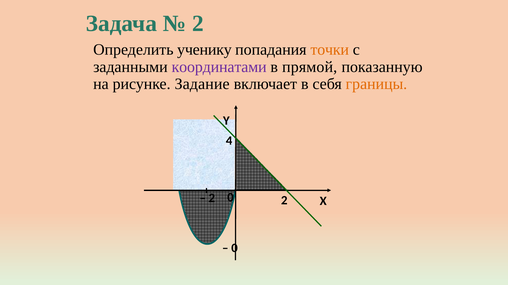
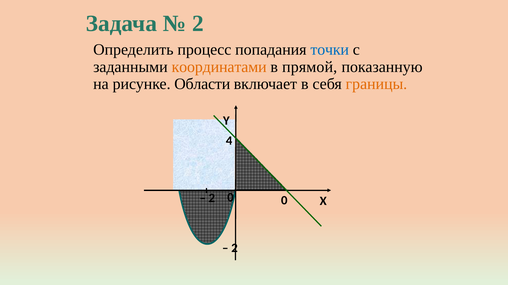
ученику: ученику -> процесс
точки colour: orange -> blue
координатами colour: purple -> orange
Задание: Задание -> Области
2 2: 2 -> 0
0 at (235, 249): 0 -> 2
